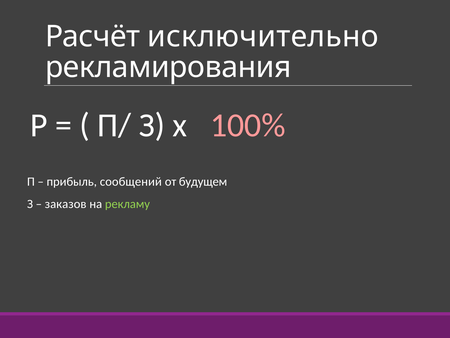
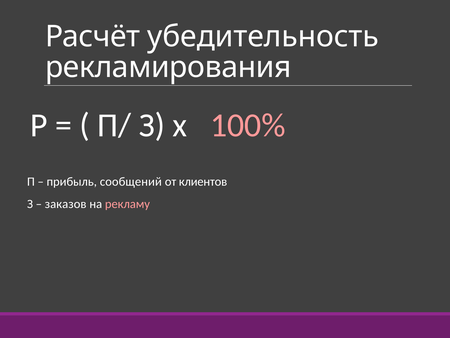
исключительно: исключительно -> убедительность
будущем: будущем -> клиентов
рекламу colour: light green -> pink
